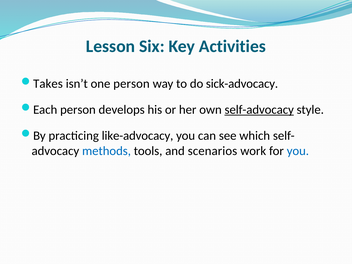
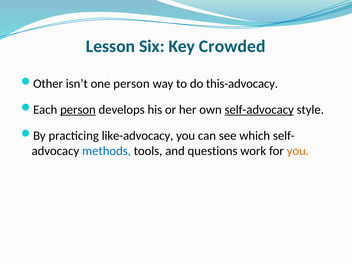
Activities: Activities -> Crowded
Takes: Takes -> Other
sick-advocacy: sick-advocacy -> this-advocacy
person at (78, 110) underline: none -> present
scenarios: scenarios -> questions
you at (298, 151) colour: blue -> orange
